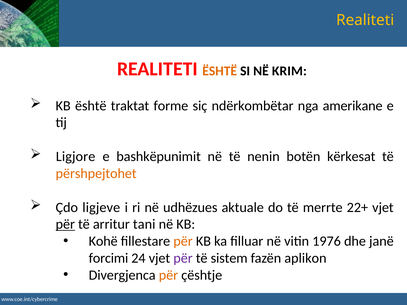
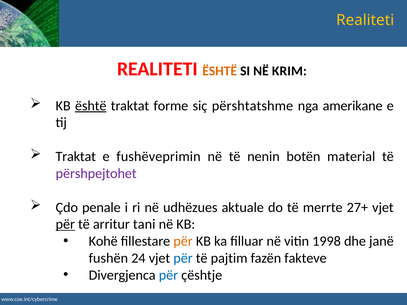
është at (91, 106) underline: none -> present
ndërkombëtar: ndërkombëtar -> përshtatshme
Ligjore at (76, 157): Ligjore -> Traktat
bashkëpunimit: bashkëpunimit -> fushëveprimin
kërkesat: kërkesat -> material
përshpejtohet colour: orange -> purple
ligjeve: ligjeve -> penale
22+: 22+ -> 27+
1976: 1976 -> 1998
forcimi: forcimi -> fushën
për at (183, 258) colour: purple -> blue
sistem: sistem -> pajtim
aplikon: aplikon -> fakteve
për at (168, 275) colour: orange -> blue
